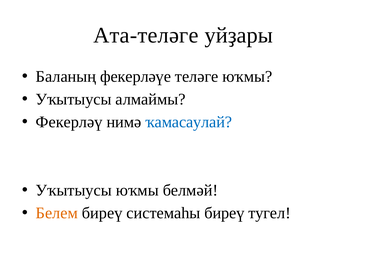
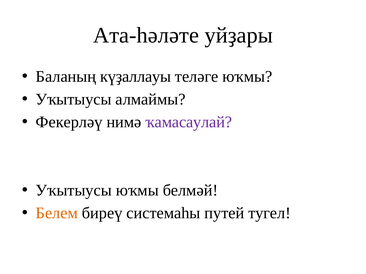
Ата-теләге: Ата-теләге -> Ата-һәләте
фекерләүе: фекерләүе -> күҙаллауы
ҡамасаулай colour: blue -> purple
системаһы биреү: биреү -> путей
